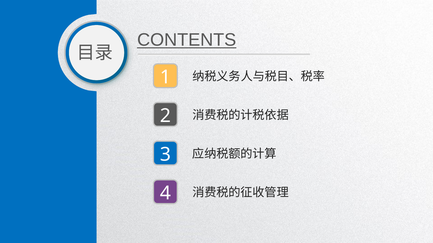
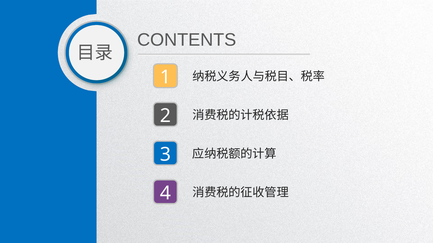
CONTENTS underline: present -> none
